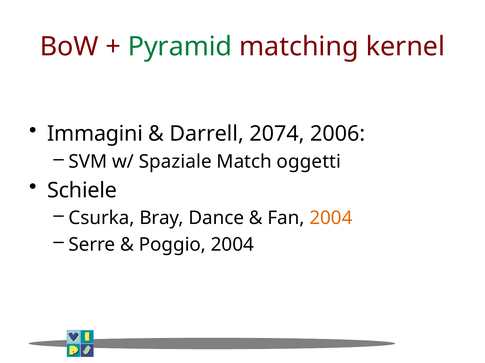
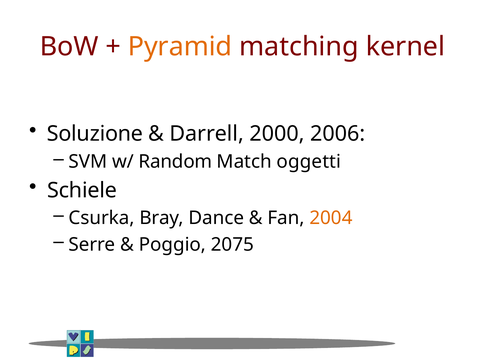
Pyramid colour: green -> orange
Immagini: Immagini -> Soluzione
2074: 2074 -> 2000
Spaziale: Spaziale -> Random
Poggio 2004: 2004 -> 2075
